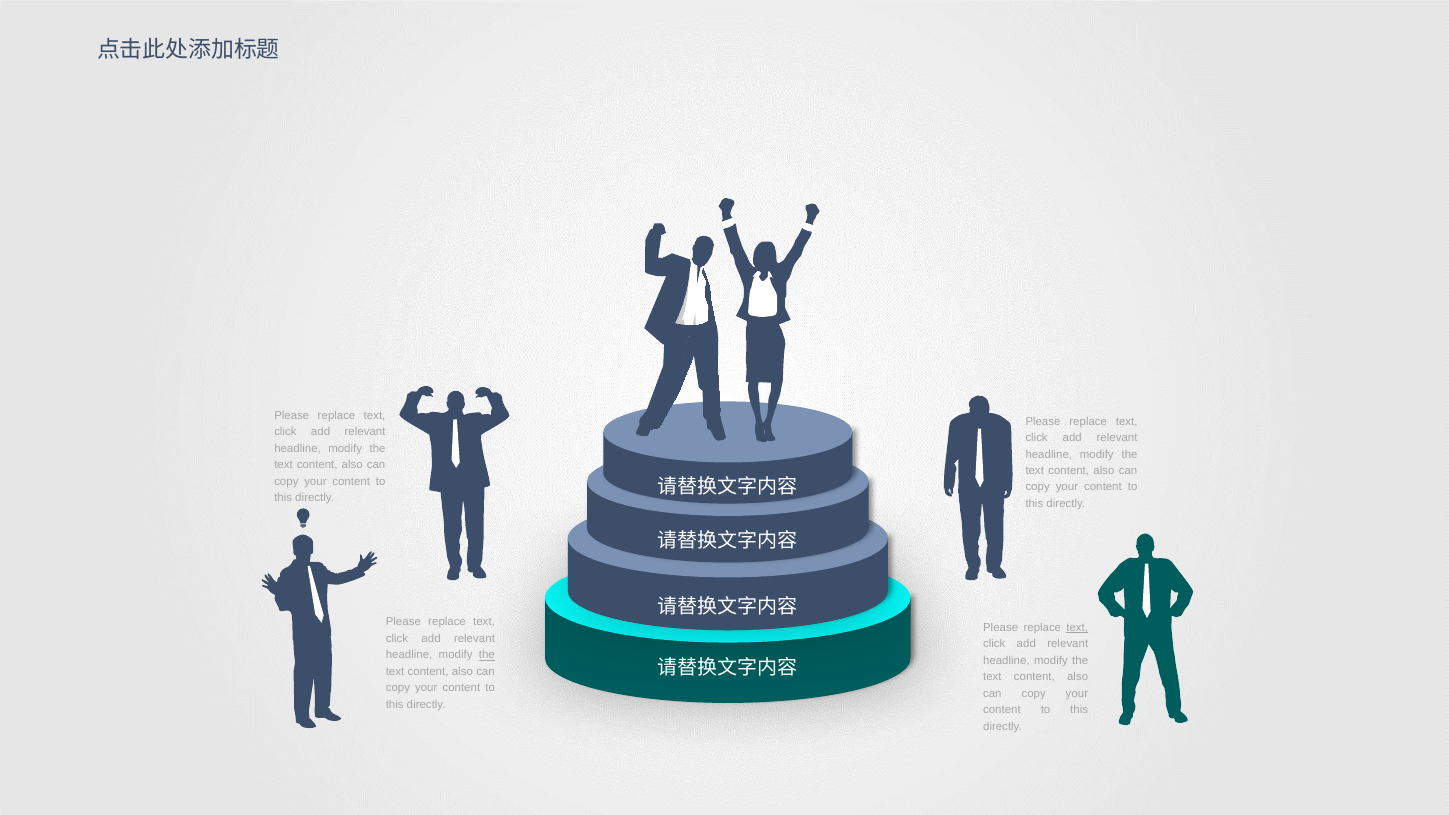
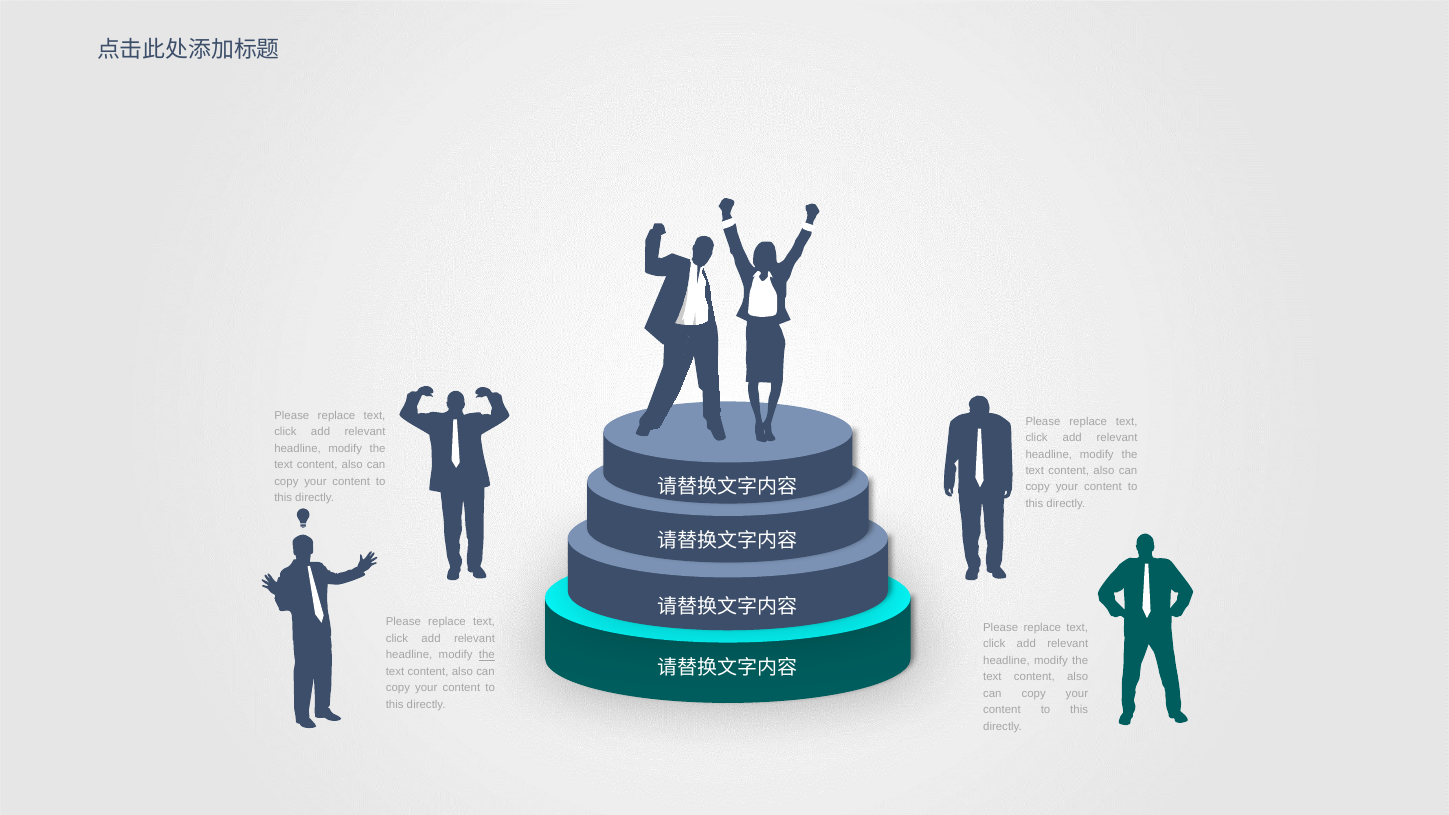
text at (1077, 628) underline: present -> none
